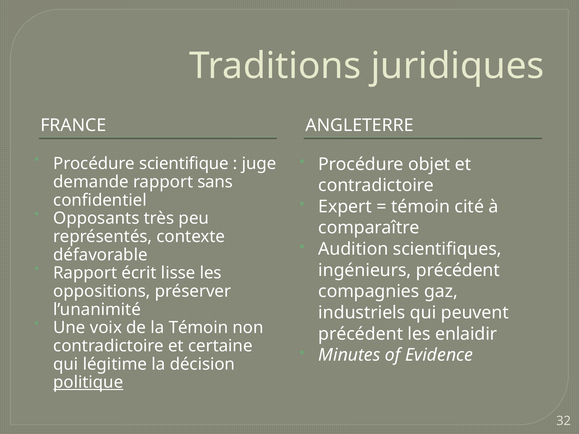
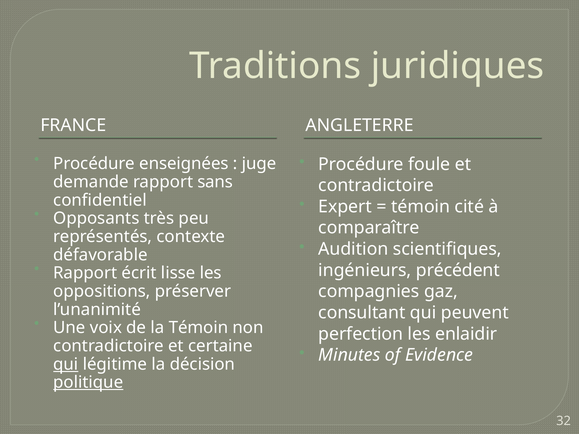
scientifique: scientifique -> enseignées
objet: objet -> foule
industriels: industriels -> consultant
précédent at (361, 334): précédent -> perfection
qui at (66, 364) underline: none -> present
